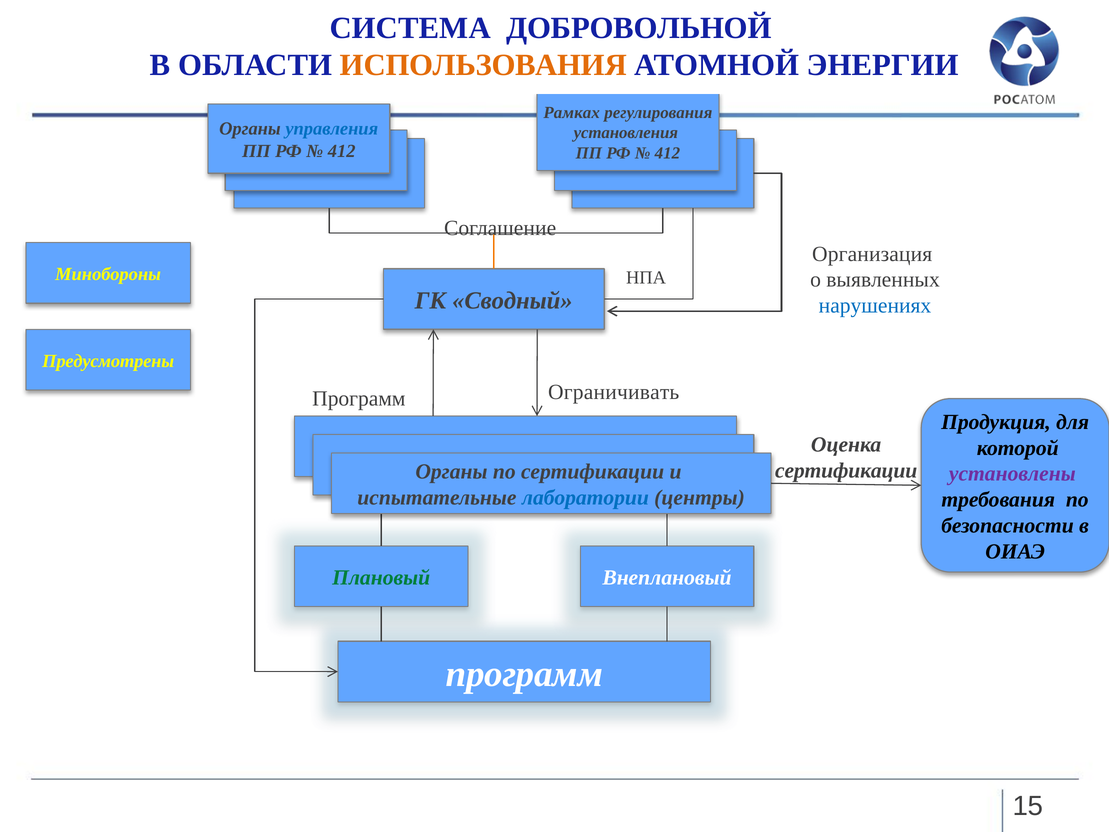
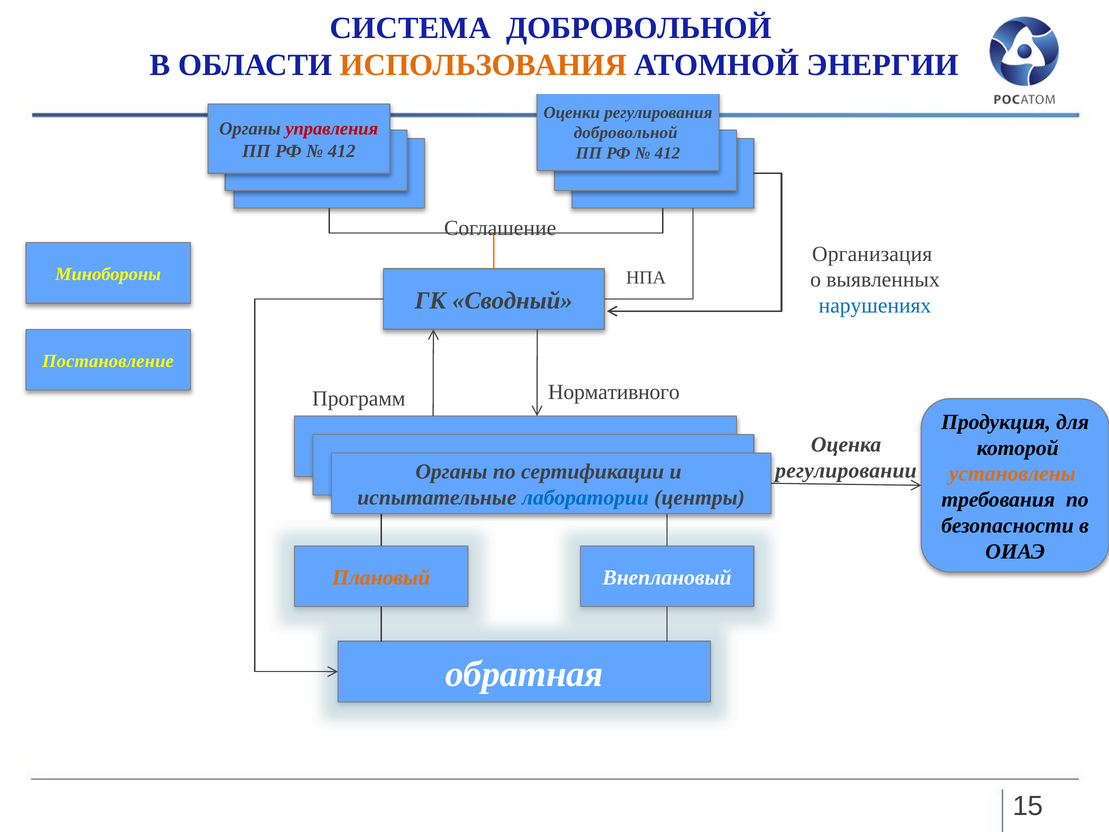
Рамках: Рамках -> Оценки
управления colour: blue -> red
установления at (626, 133): установления -> добровольной
Предусмотрены: Предусмотрены -> Постановление
Ограничивать: Ограничивать -> Нормативного
сертификации at (846, 470): сертификации -> регулировании
установлены colour: purple -> orange
Плановый colour: green -> orange
программ at (524, 674): программ -> обратная
